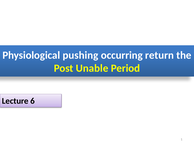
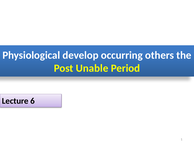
pushing: pushing -> develop
return: return -> others
